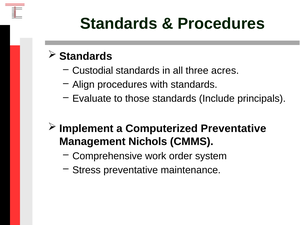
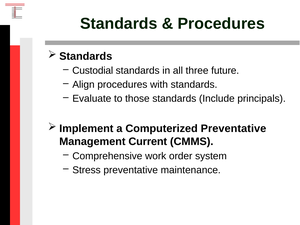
acres: acres -> future
Nichols: Nichols -> Current
